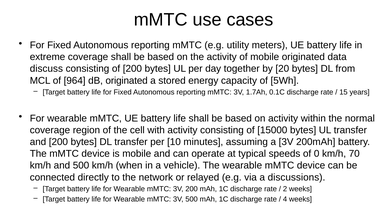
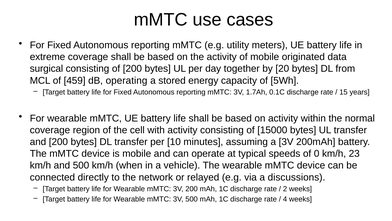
discuss: discuss -> surgical
964: 964 -> 459
dB originated: originated -> operating
70: 70 -> 23
